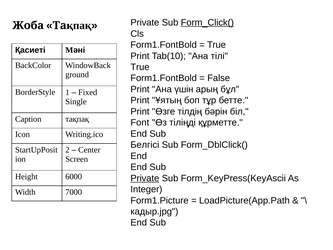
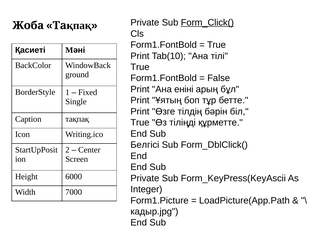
үшін: үшін -> еніні
Font at (140, 123): Font -> True
Private at (145, 178) underline: present -> none
